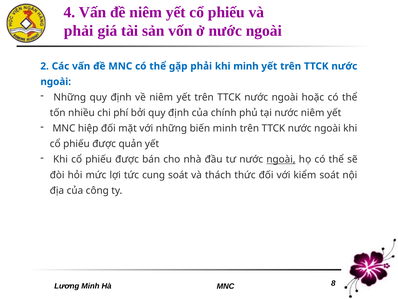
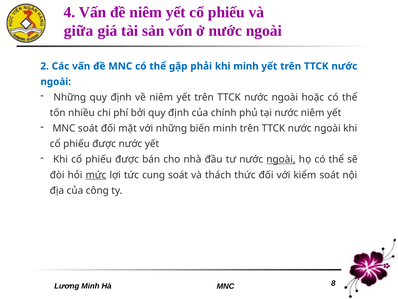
phải at (79, 31): phải -> giữa
MNC hiệp: hiệp -> soát
được quản: quản -> nước
mức underline: none -> present
